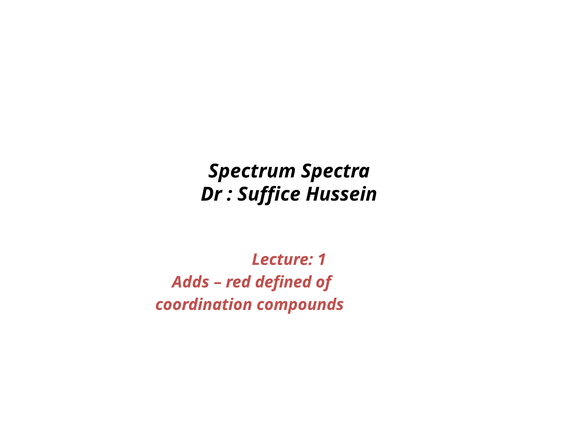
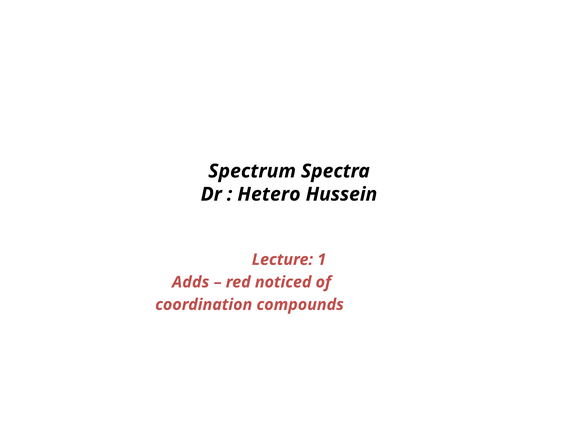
Suffice: Suffice -> Hetero
defined: defined -> noticed
